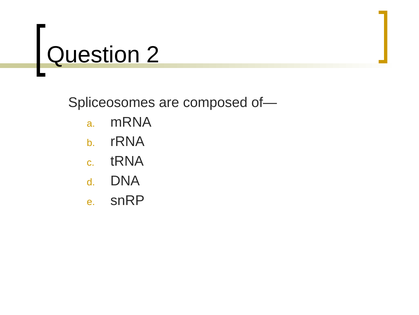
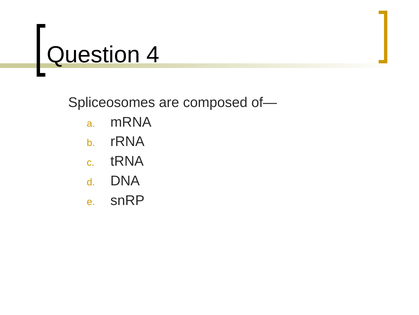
2: 2 -> 4
